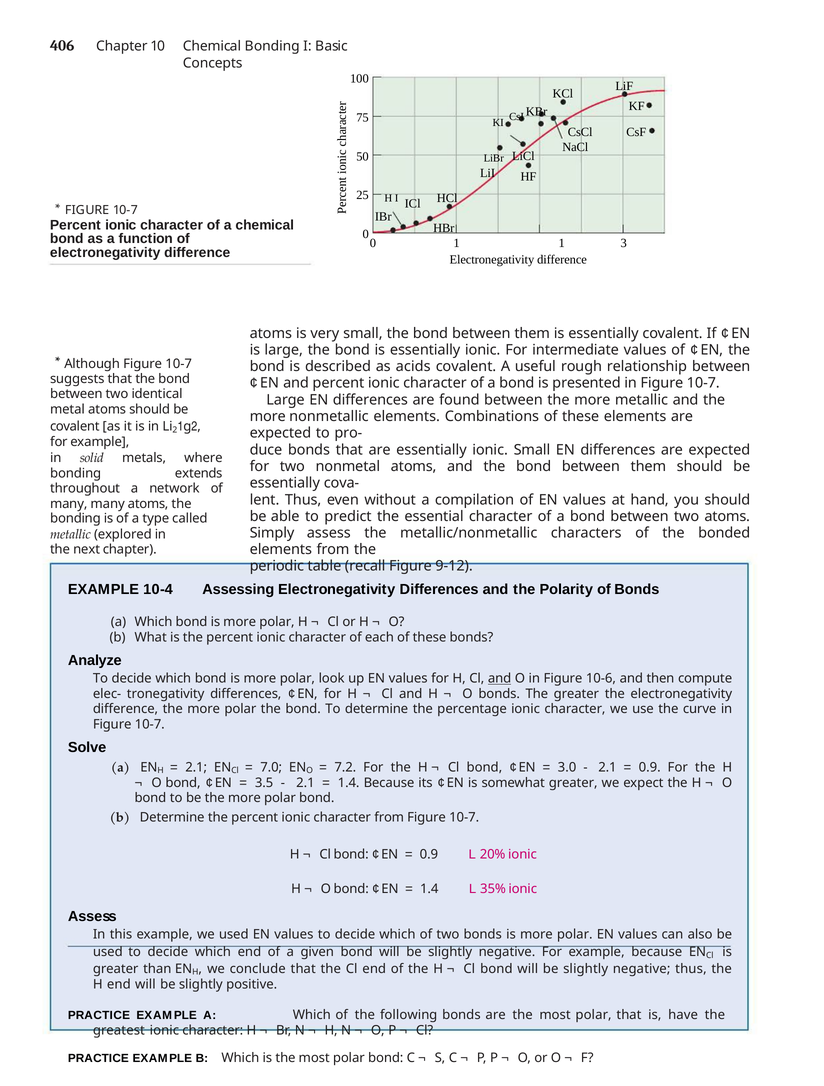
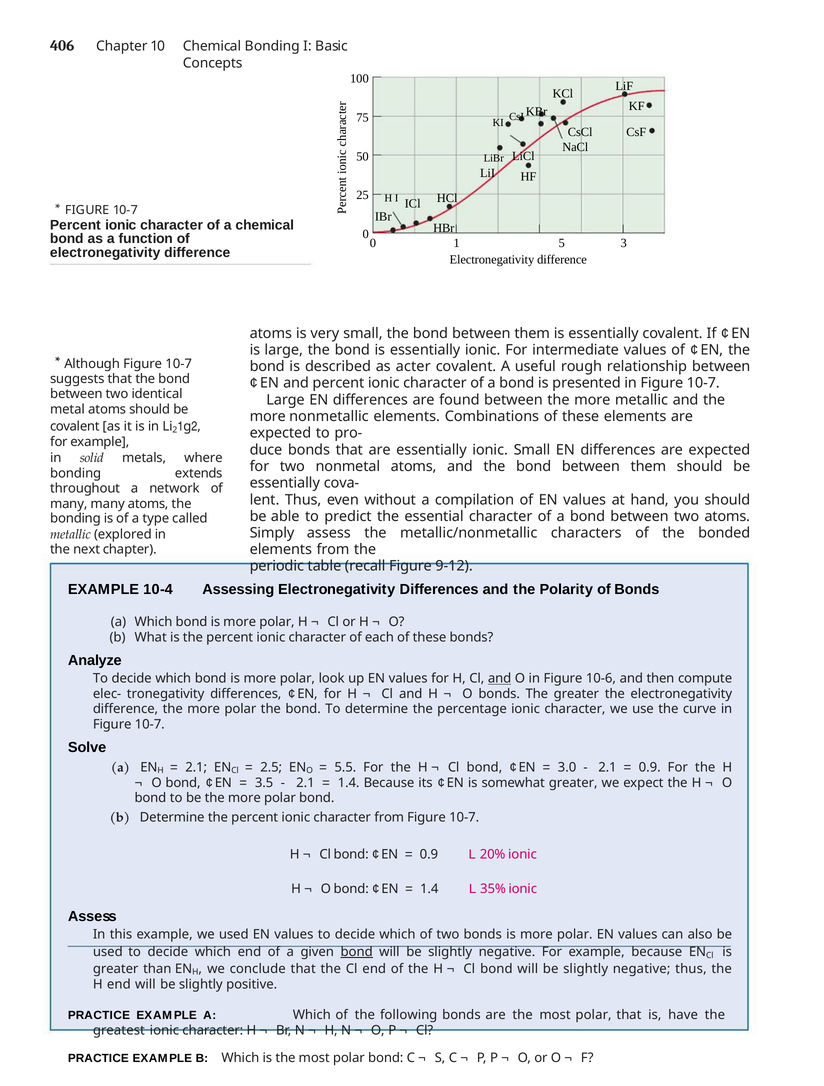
1 1: 1 -> 5
acids: acids -> acter
7.0: 7.0 -> 2.5
7.2: 7.2 -> 5.5
bond at (357, 952) underline: none -> present
